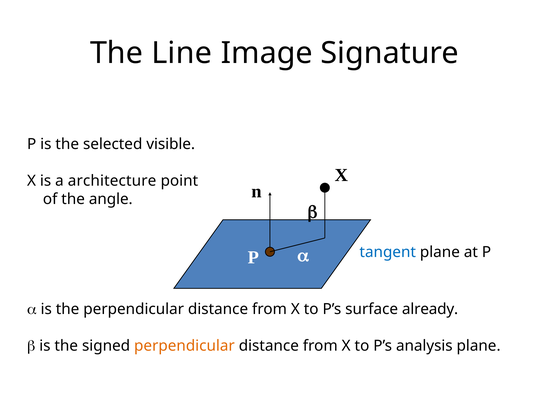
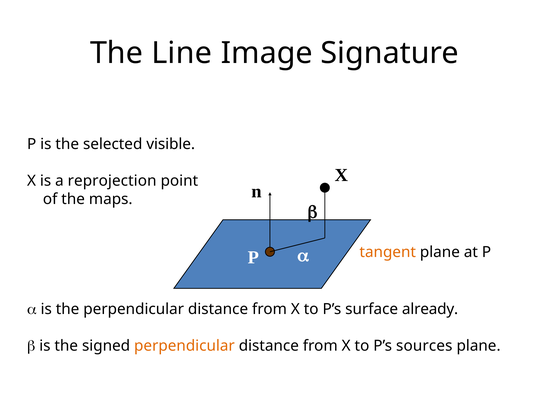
architecture: architecture -> reprojection
angle: angle -> maps
tangent colour: blue -> orange
analysis: analysis -> sources
